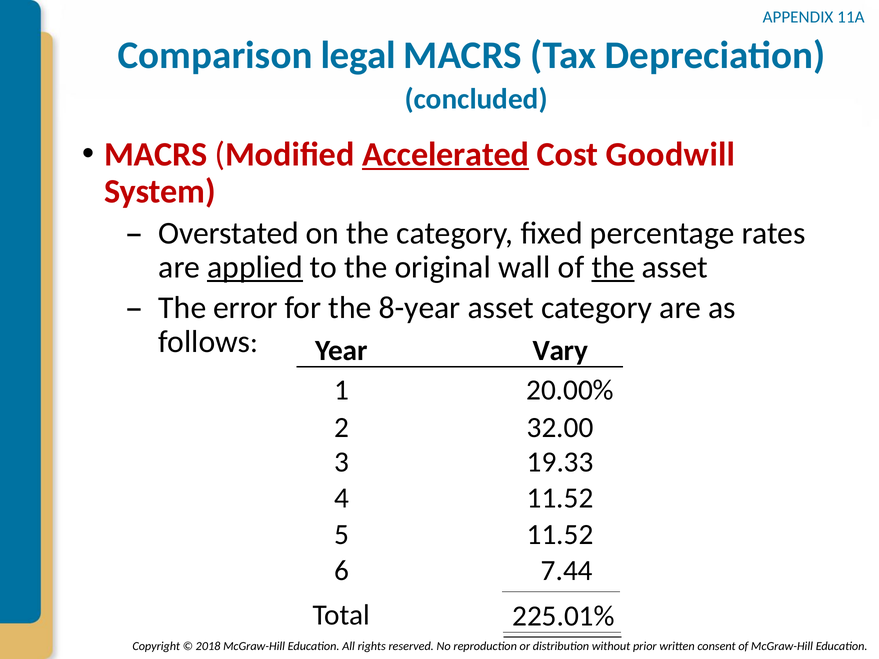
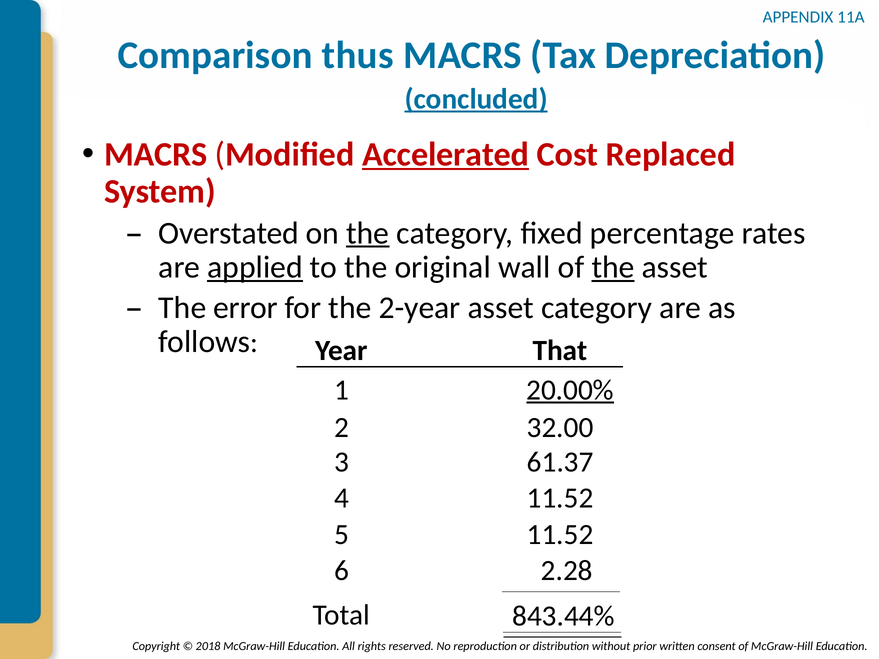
legal: legal -> thus
concluded underline: none -> present
Goodwill: Goodwill -> Replaced
the at (368, 233) underline: none -> present
8-year: 8-year -> 2-year
Vary: Vary -> That
20.00% underline: none -> present
19.33: 19.33 -> 61.37
7.44: 7.44 -> 2.28
225.01%: 225.01% -> 843.44%
